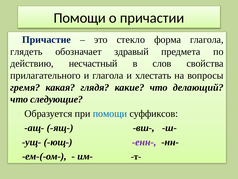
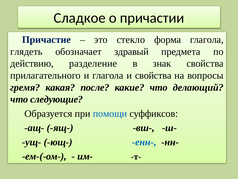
Помощи at (80, 18): Помощи -> Сладкое
несчастный: несчастный -> разделение
слов: слов -> знак
и хлестать: хлестать -> свойства
глядя: глядя -> после
енн- colour: purple -> blue
